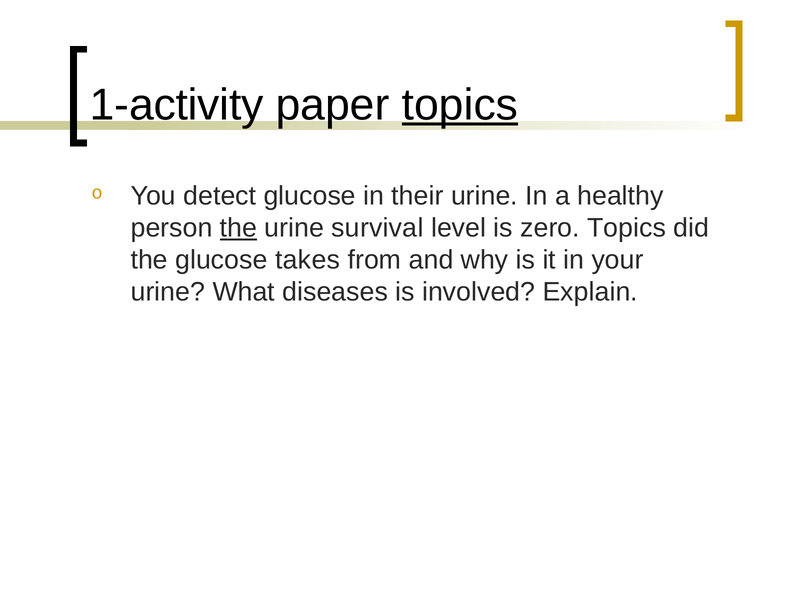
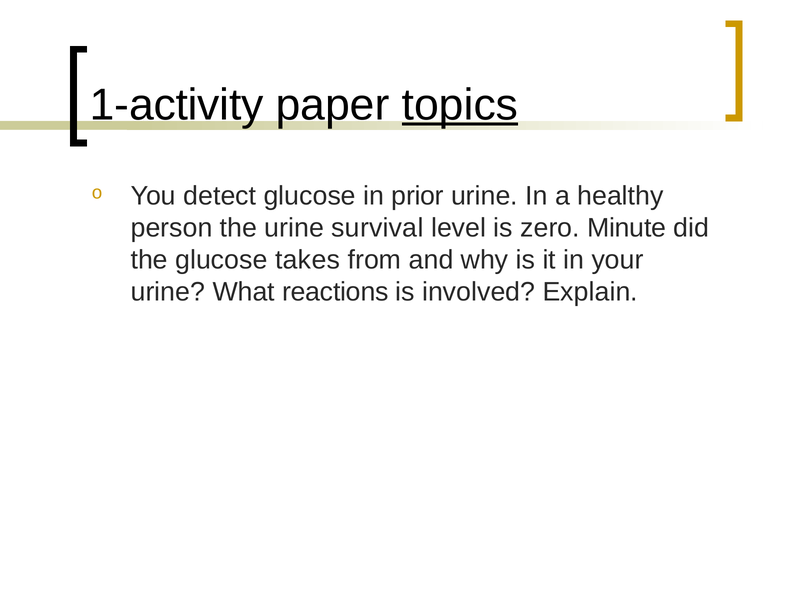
their: their -> prior
the at (239, 228) underline: present -> none
zero Topics: Topics -> Minute
diseases: diseases -> reactions
